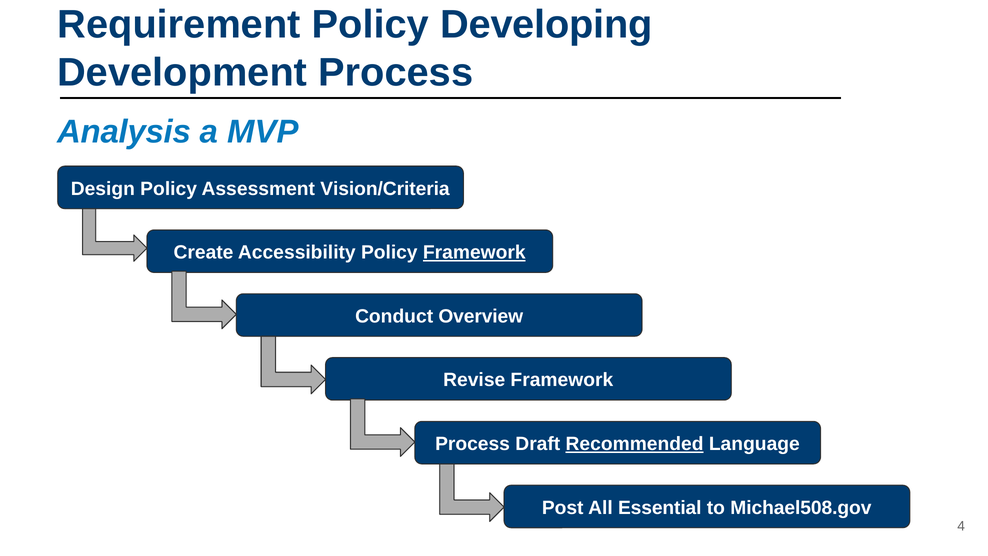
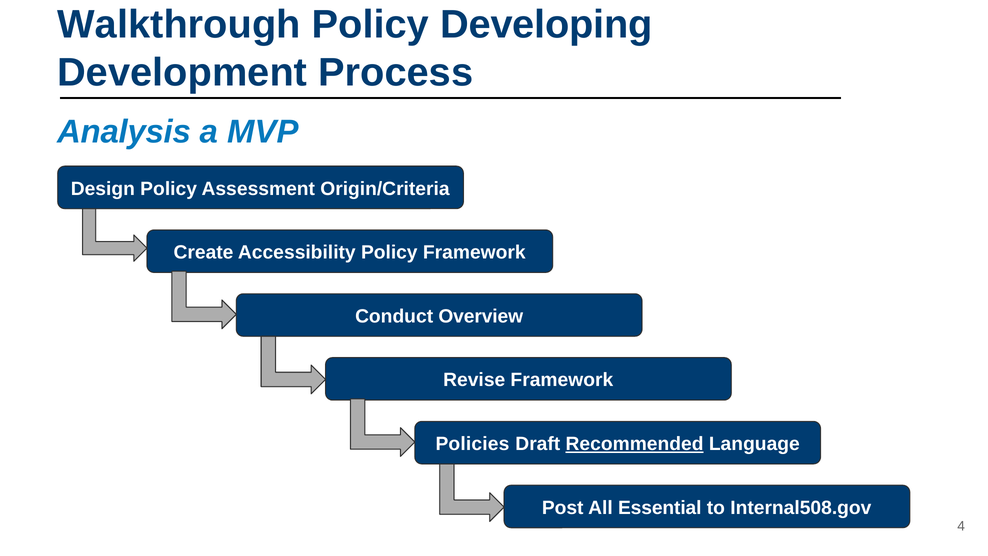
Requirement: Requirement -> Walkthrough
Vision/Criteria: Vision/Criteria -> Origin/Criteria
Framework at (474, 252) underline: present -> none
Process at (473, 444): Process -> Policies
Michael508.gov: Michael508.gov -> Internal508.gov
